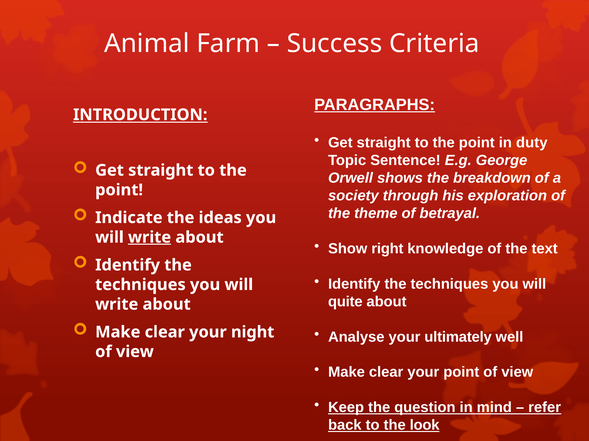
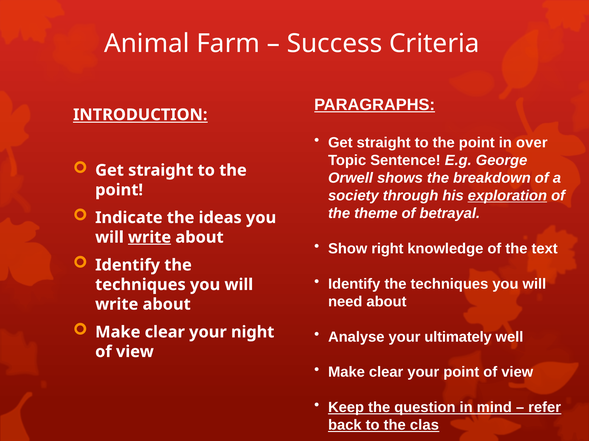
duty: duty -> over
exploration underline: none -> present
quite: quite -> need
look: look -> clas
